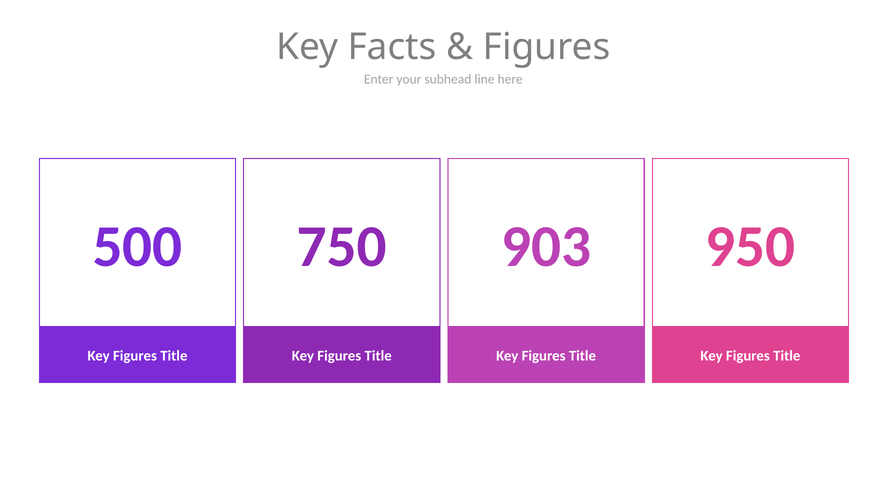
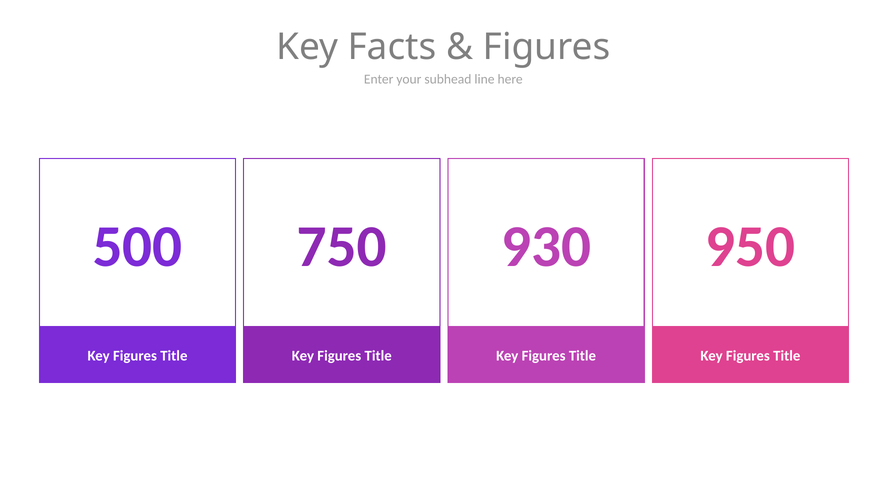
903: 903 -> 930
